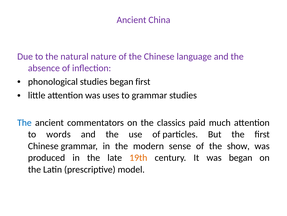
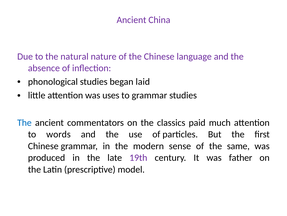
began first: first -> laid
show: show -> same
19th colour: orange -> purple
was began: began -> father
